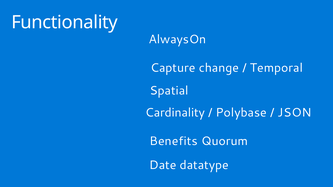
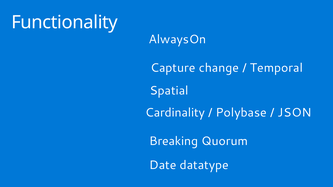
Benefits: Benefits -> Breaking
